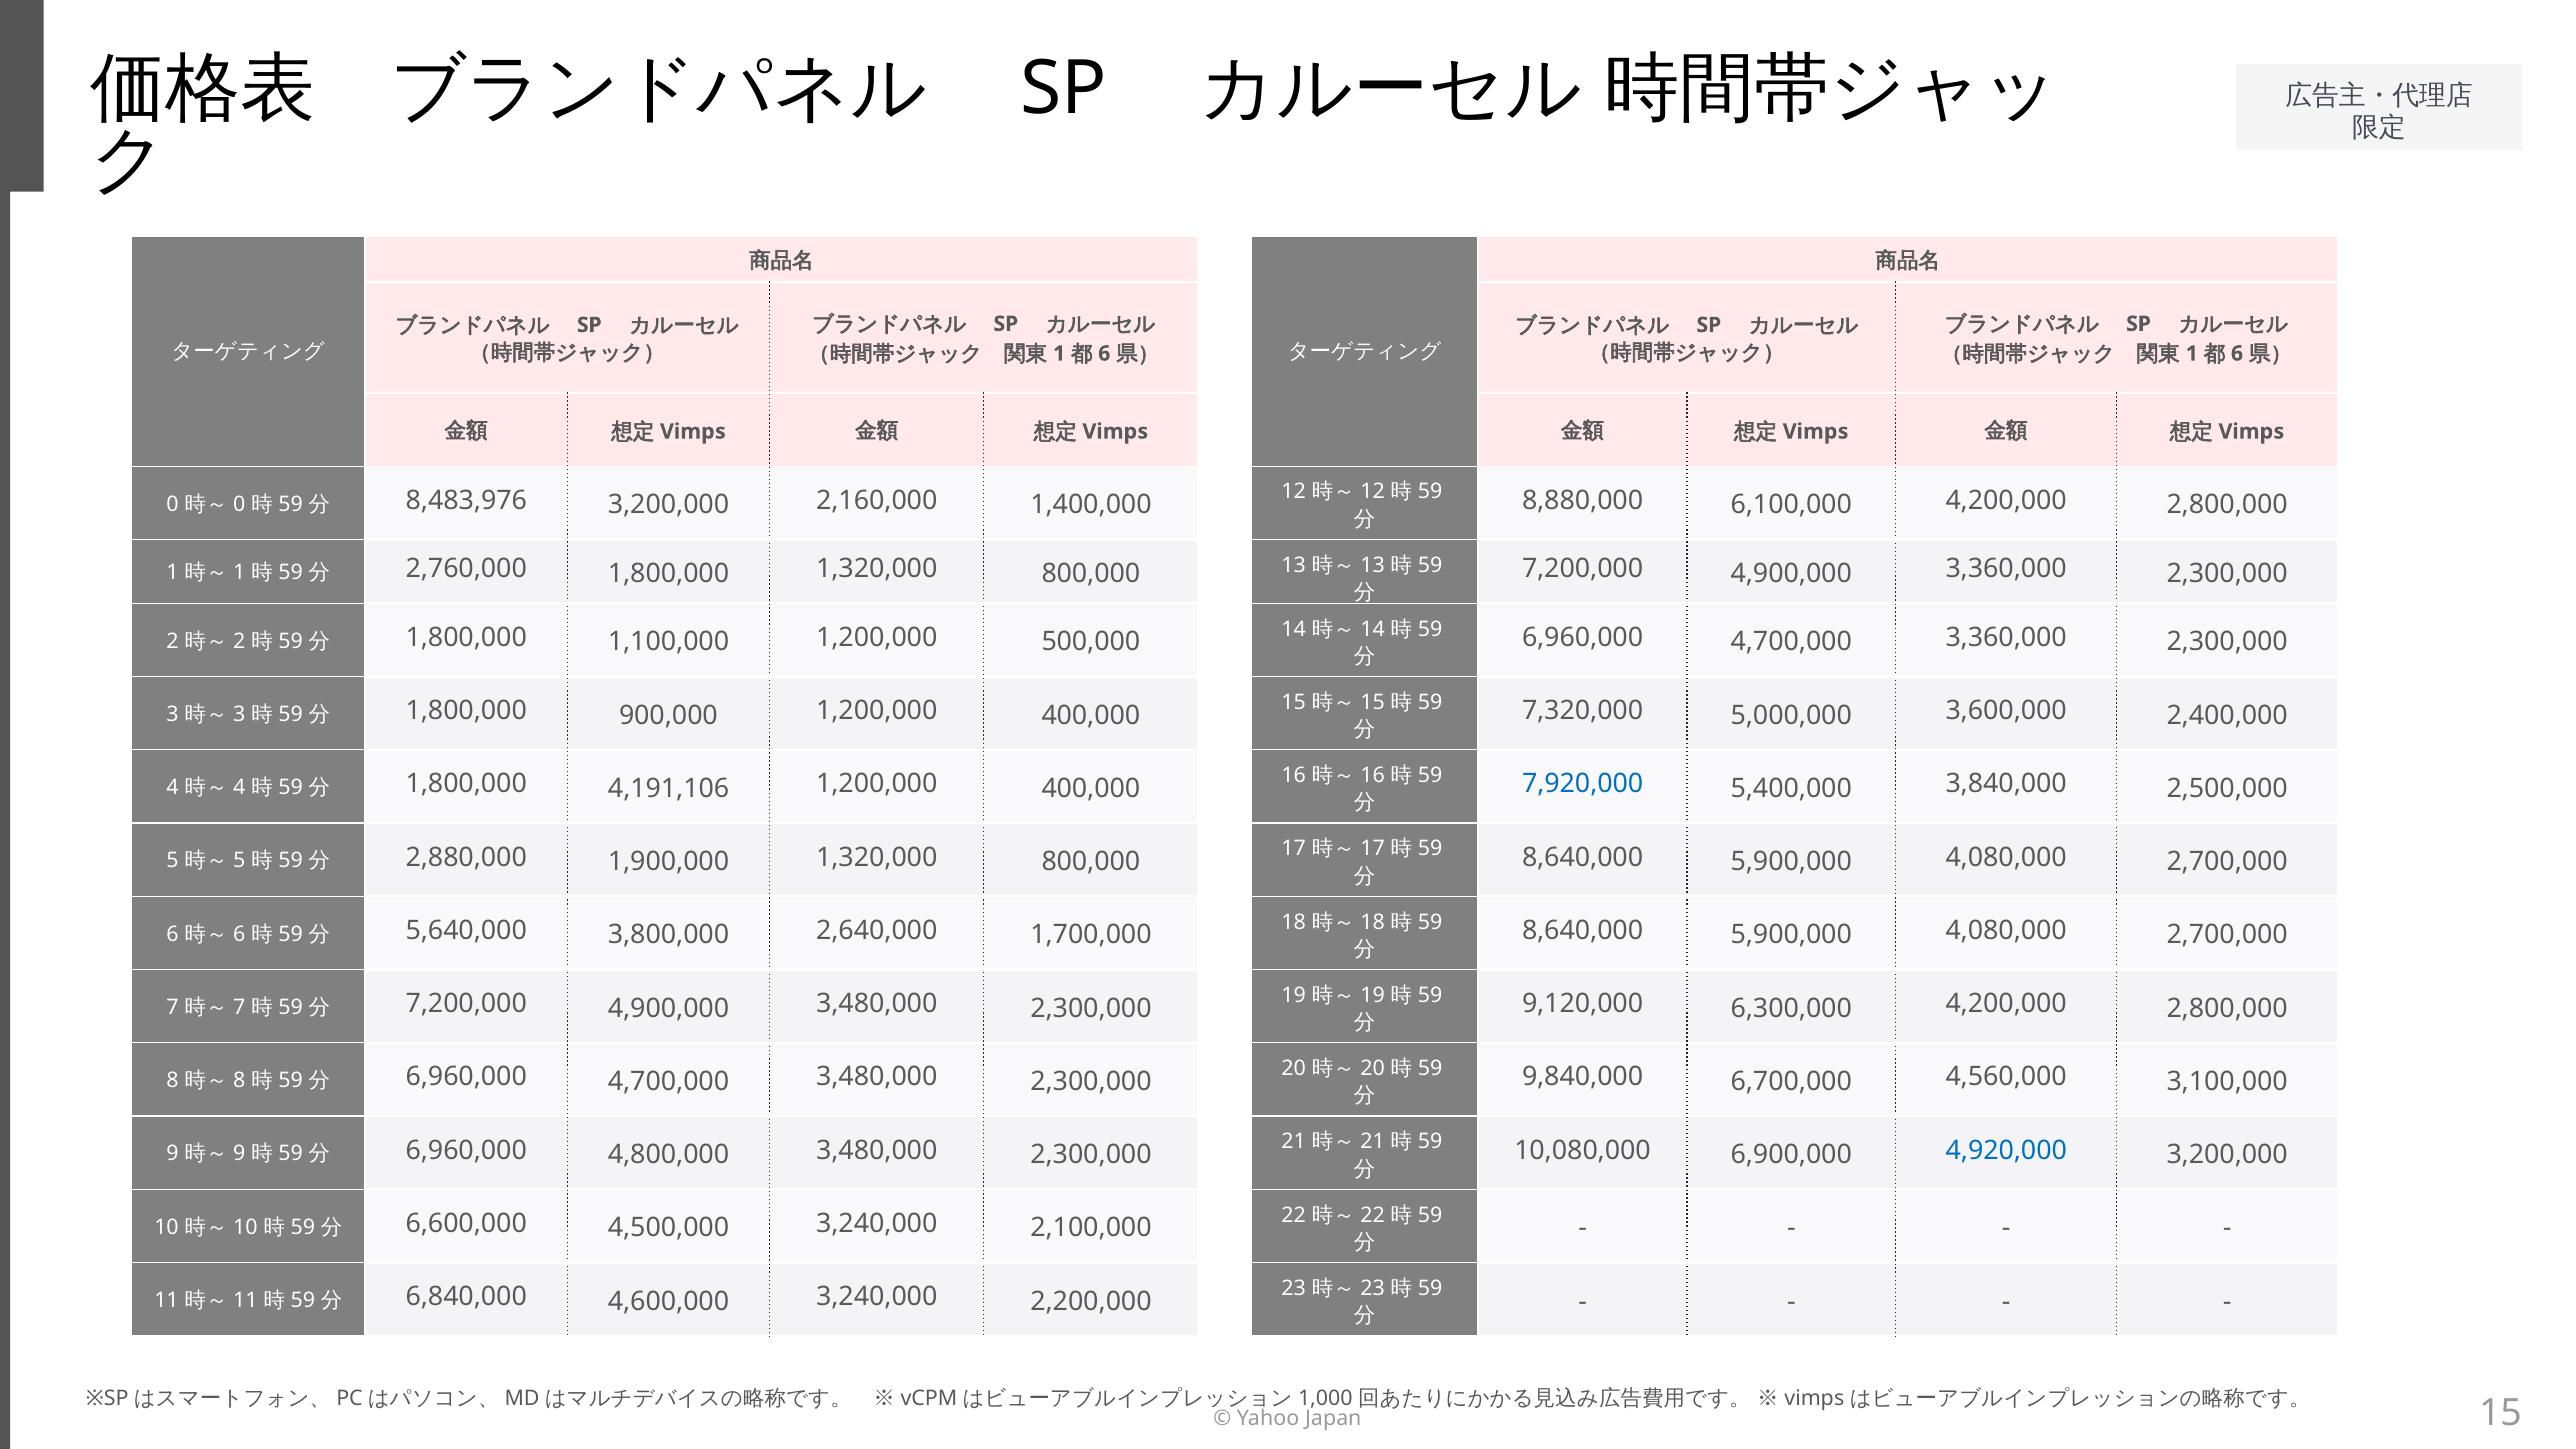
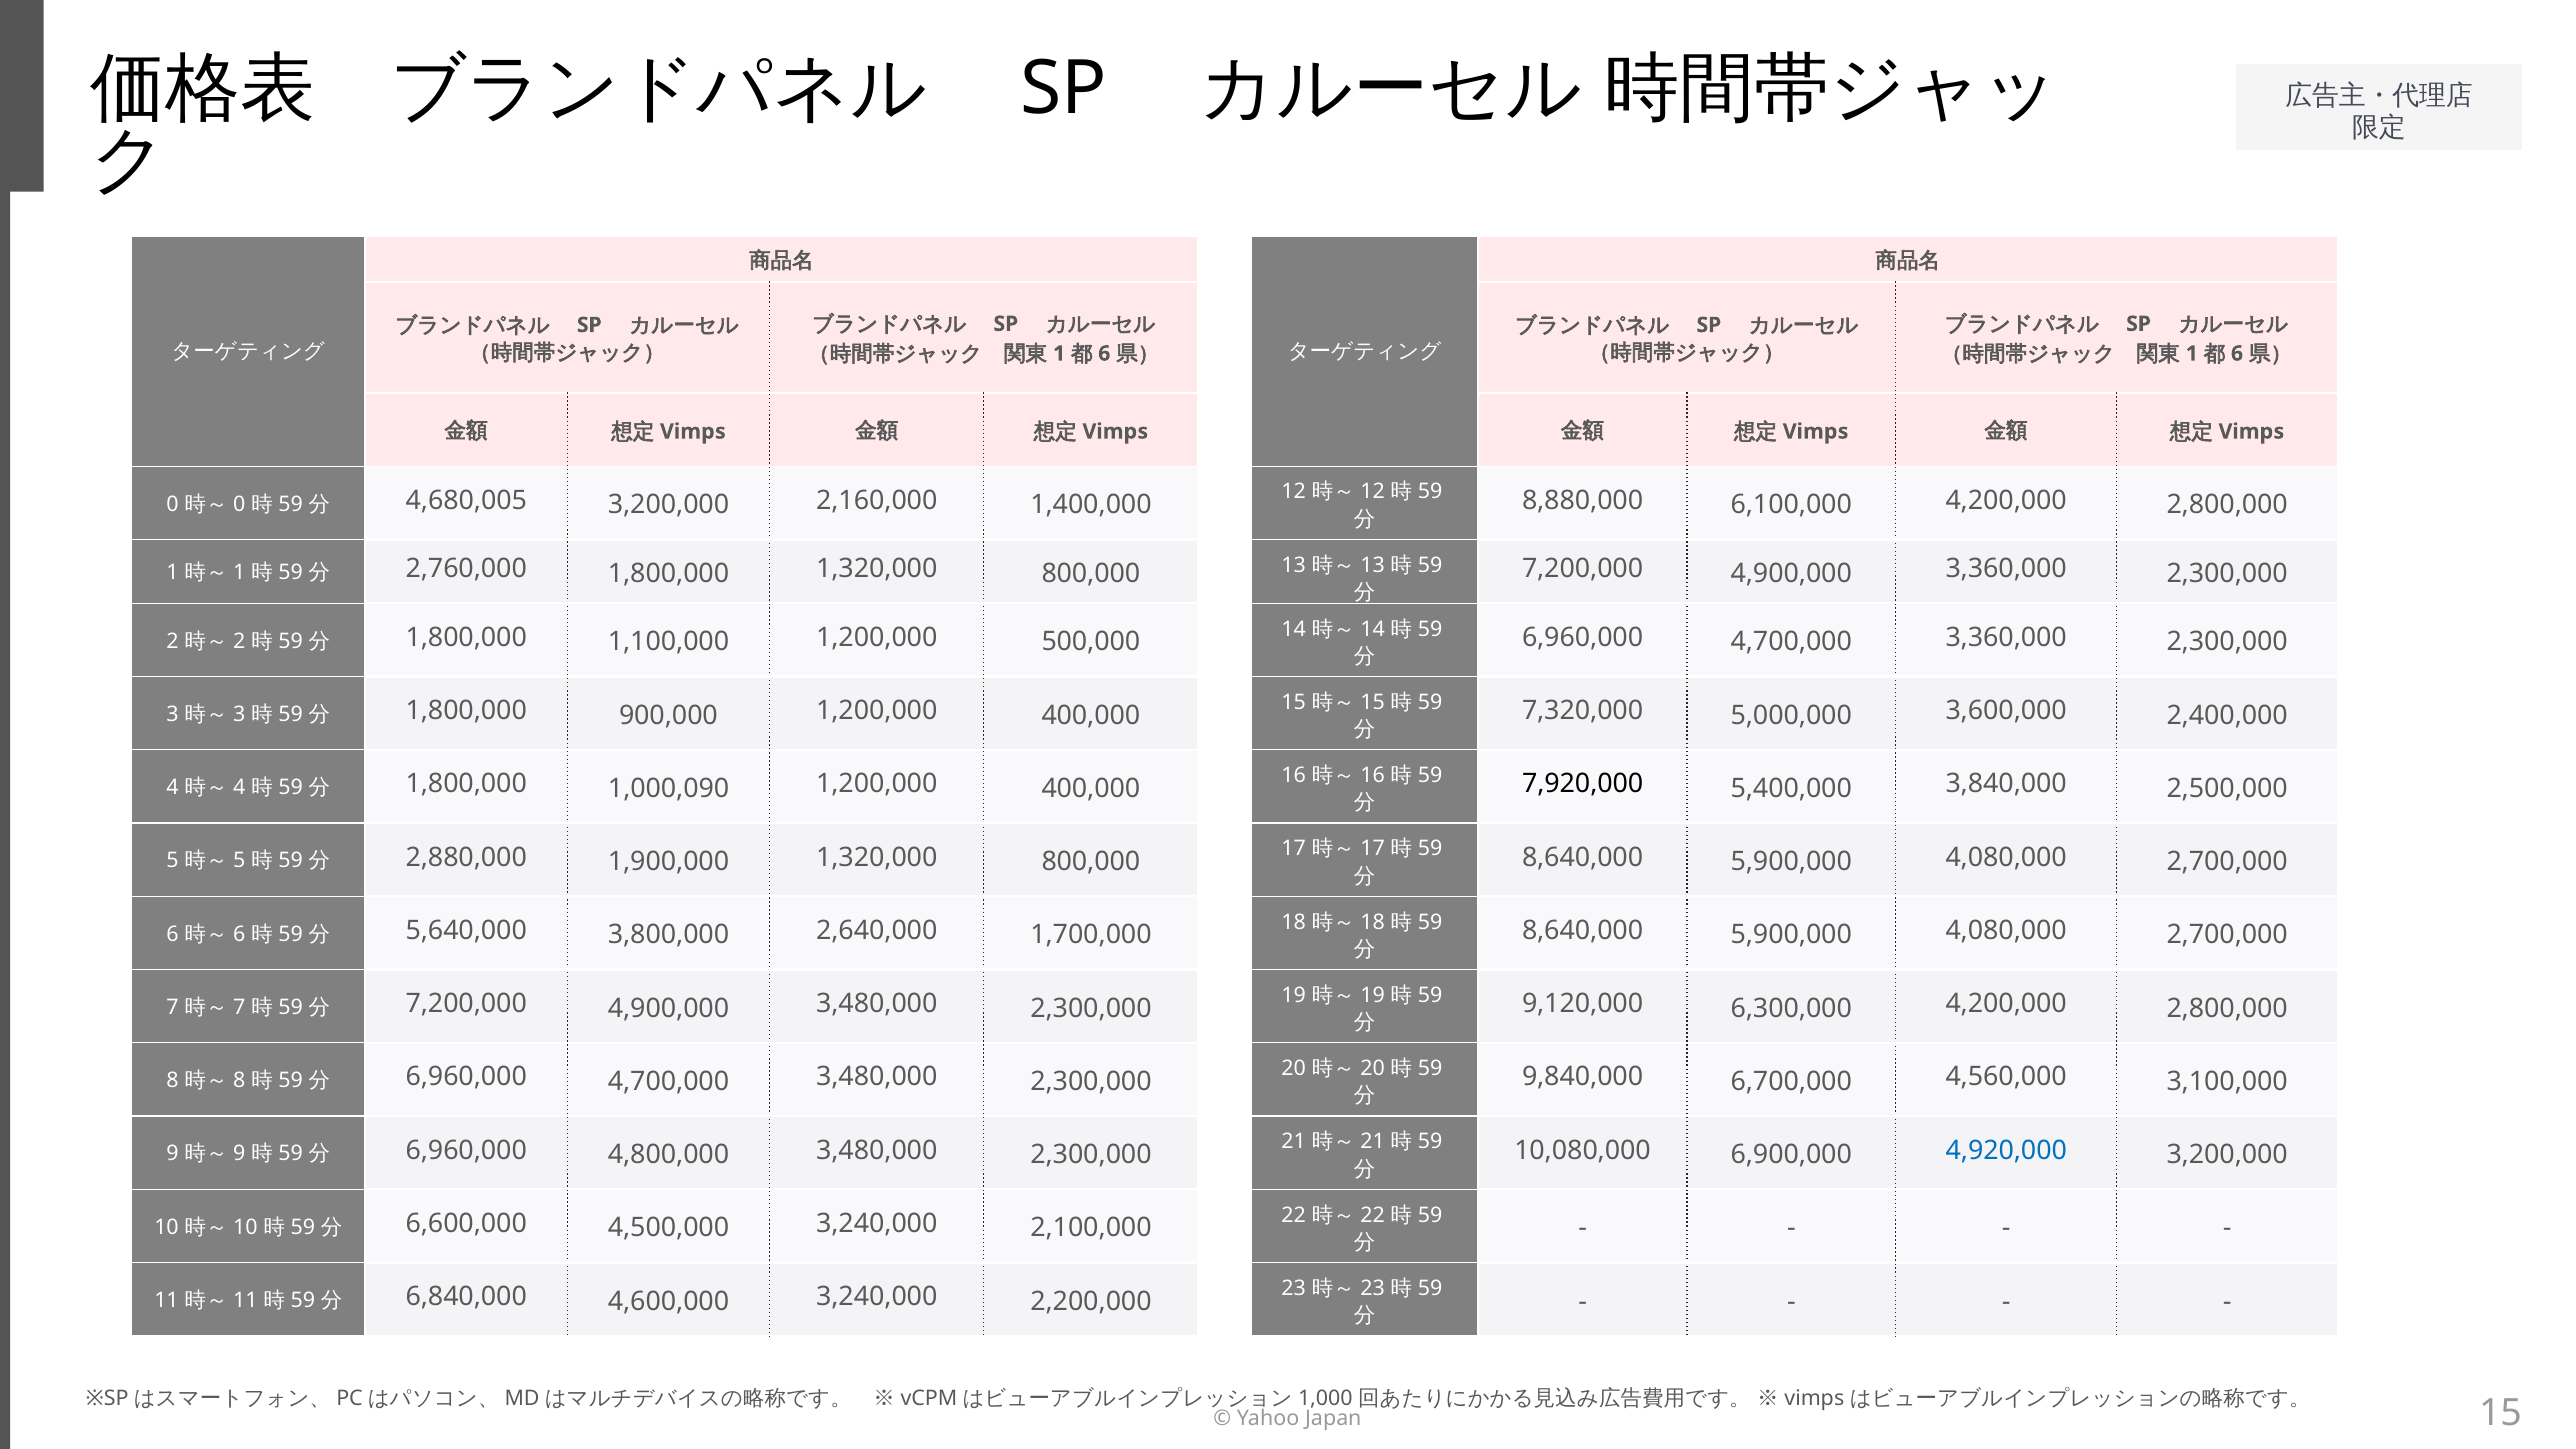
8,483,976: 8,483,976 -> 4,680,005
7,920,000 colour: blue -> black
4,191,106: 4,191,106 -> 1,000,090
